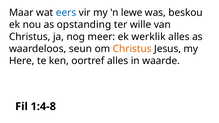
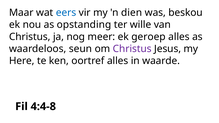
lewe: lewe -> dien
werklik: werklik -> geroep
Christus at (132, 49) colour: orange -> purple
1:4-8: 1:4-8 -> 4:4-8
